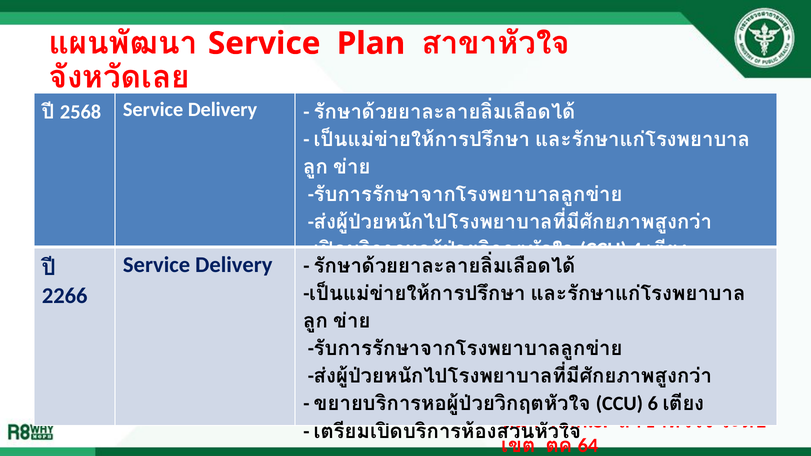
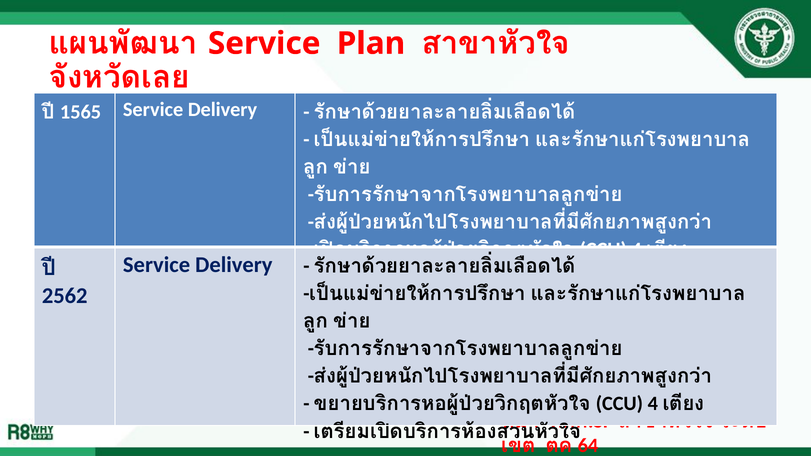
2568: 2568 -> 1565
2266: 2266 -> 2562
6 at (653, 404): 6 -> 4
